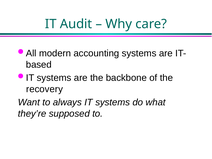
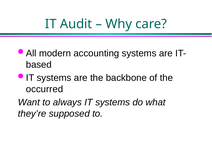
recovery: recovery -> occurred
